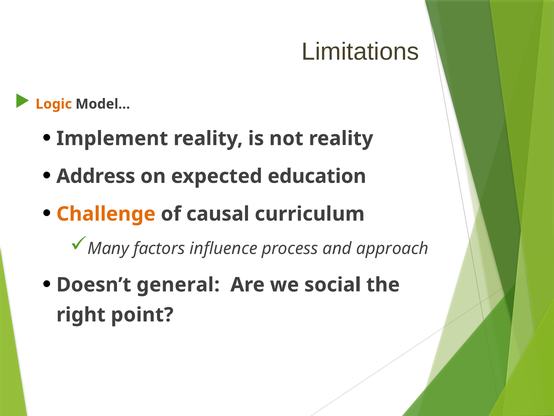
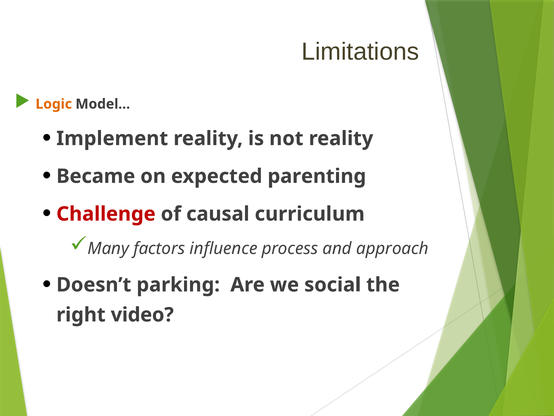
Address: Address -> Became
education: education -> parenting
Challenge colour: orange -> red
general: general -> parking
point: point -> video
